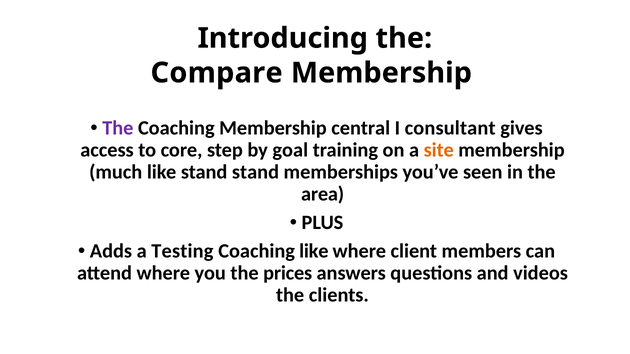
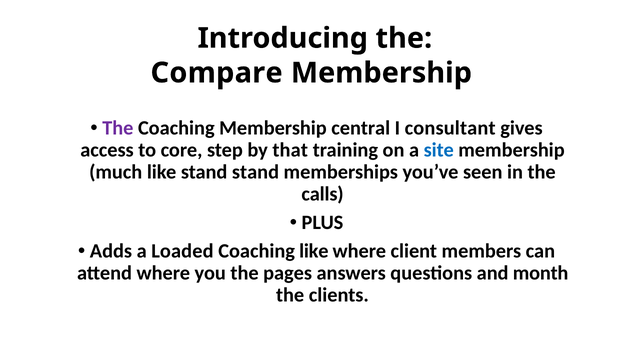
goal: goal -> that
site colour: orange -> blue
area: area -> calls
Testing: Testing -> Loaded
prices: prices -> pages
videos: videos -> month
